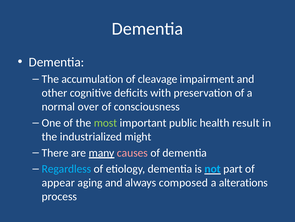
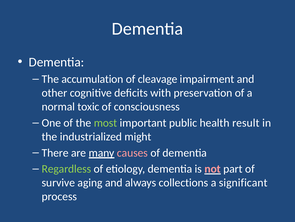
over: over -> toxic
Regardless colour: light blue -> light green
not colour: light blue -> pink
appear: appear -> survive
composed: composed -> collections
alterations: alterations -> significant
